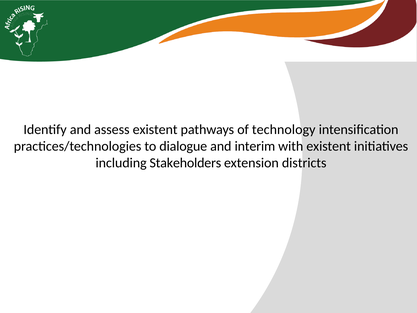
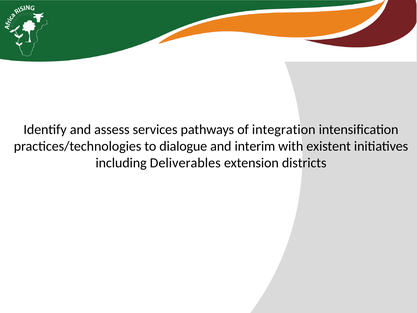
assess existent: existent -> services
technology: technology -> integration
Stakeholders: Stakeholders -> Deliverables
